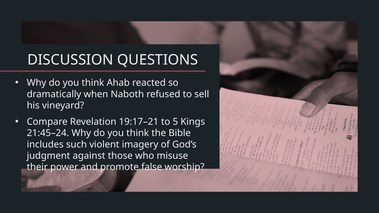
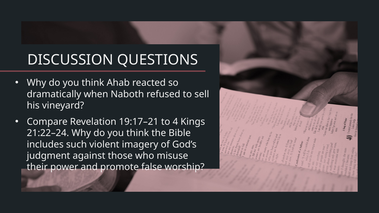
5: 5 -> 4
21:45–24: 21:45–24 -> 21:22–24
